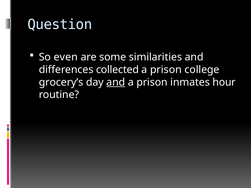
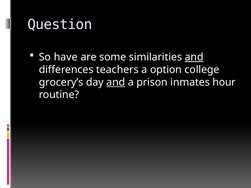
even: even -> have
and at (194, 57) underline: none -> present
collected: collected -> teachers
prison at (166, 70): prison -> option
